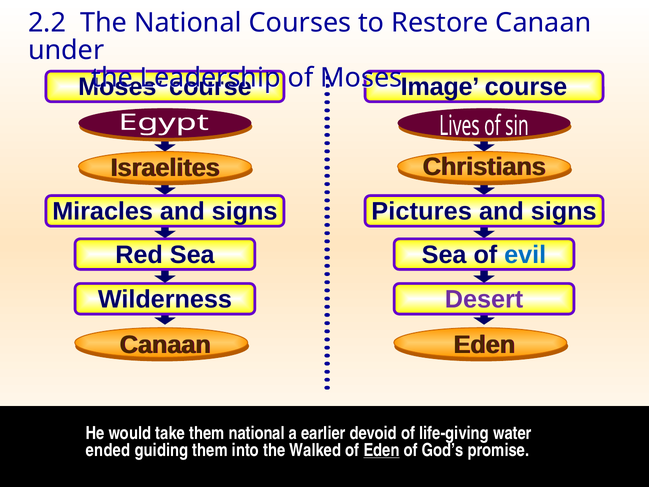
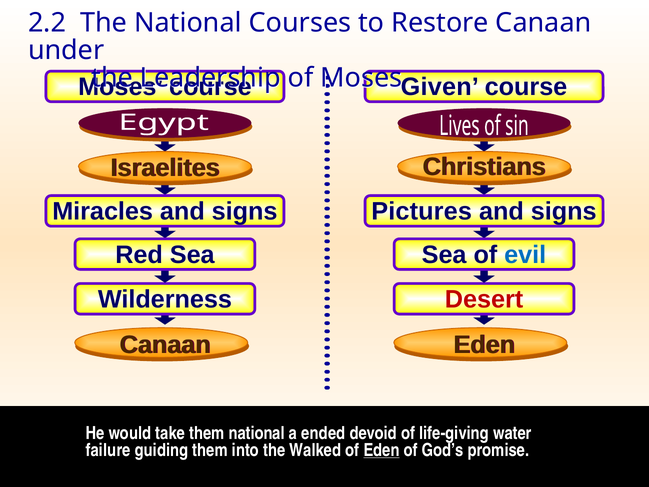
Image: Image -> Given
Desert colour: purple -> red
earlier: earlier -> ended
ended: ended -> failure
